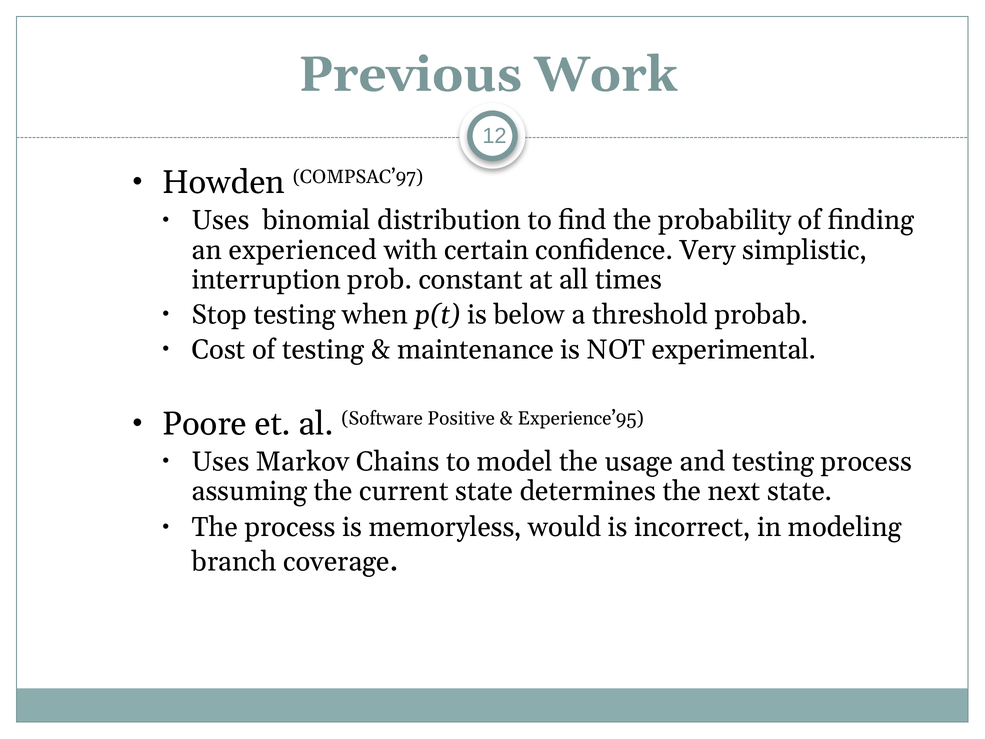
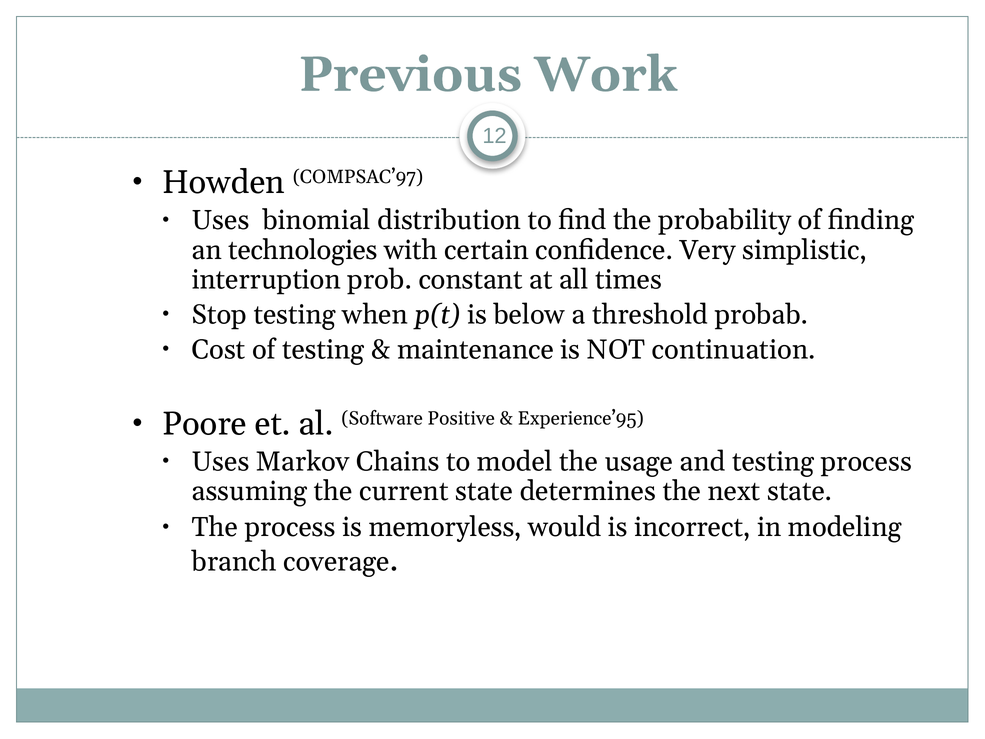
experienced: experienced -> technologies
experimental: experimental -> continuation
